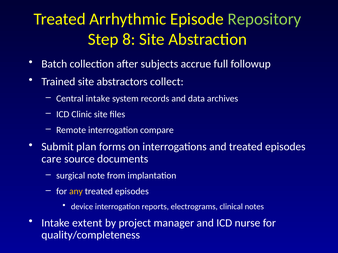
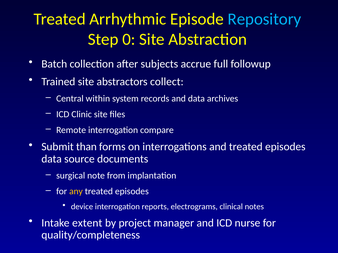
Repository colour: light green -> light blue
8: 8 -> 0
Central intake: intake -> within
plan: plan -> than
care at (51, 159): care -> data
